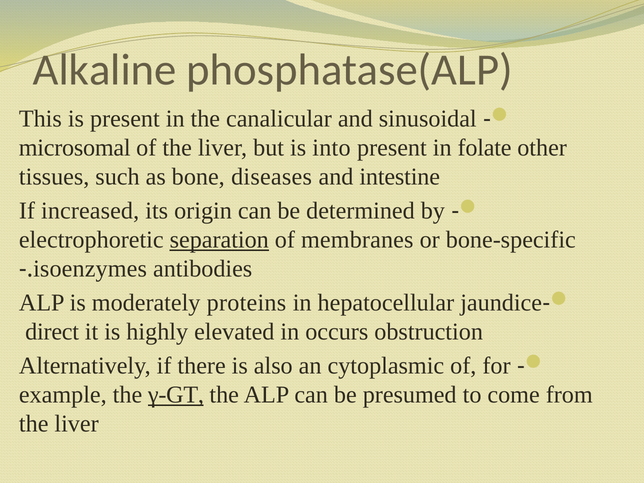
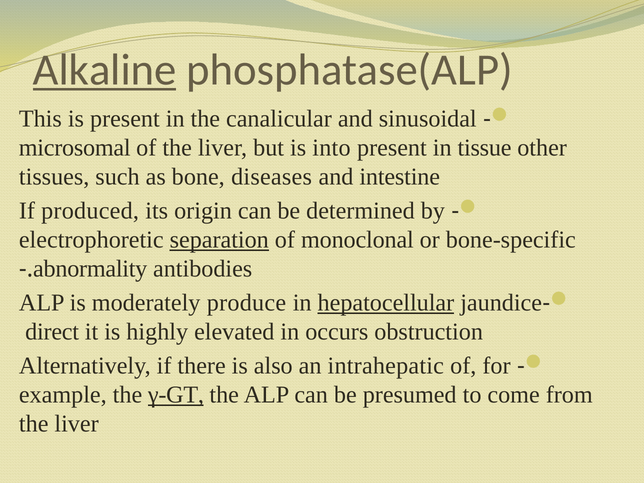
Alkaline underline: none -> present
folate: folate -> tissue
increased: increased -> produced
membranes: membranes -> monoclonal
isoenzymes: isoenzymes -> abnormality
proteins: proteins -> produce
hepatocellular underline: none -> present
cytoplasmic: cytoplasmic -> intrahepatic
